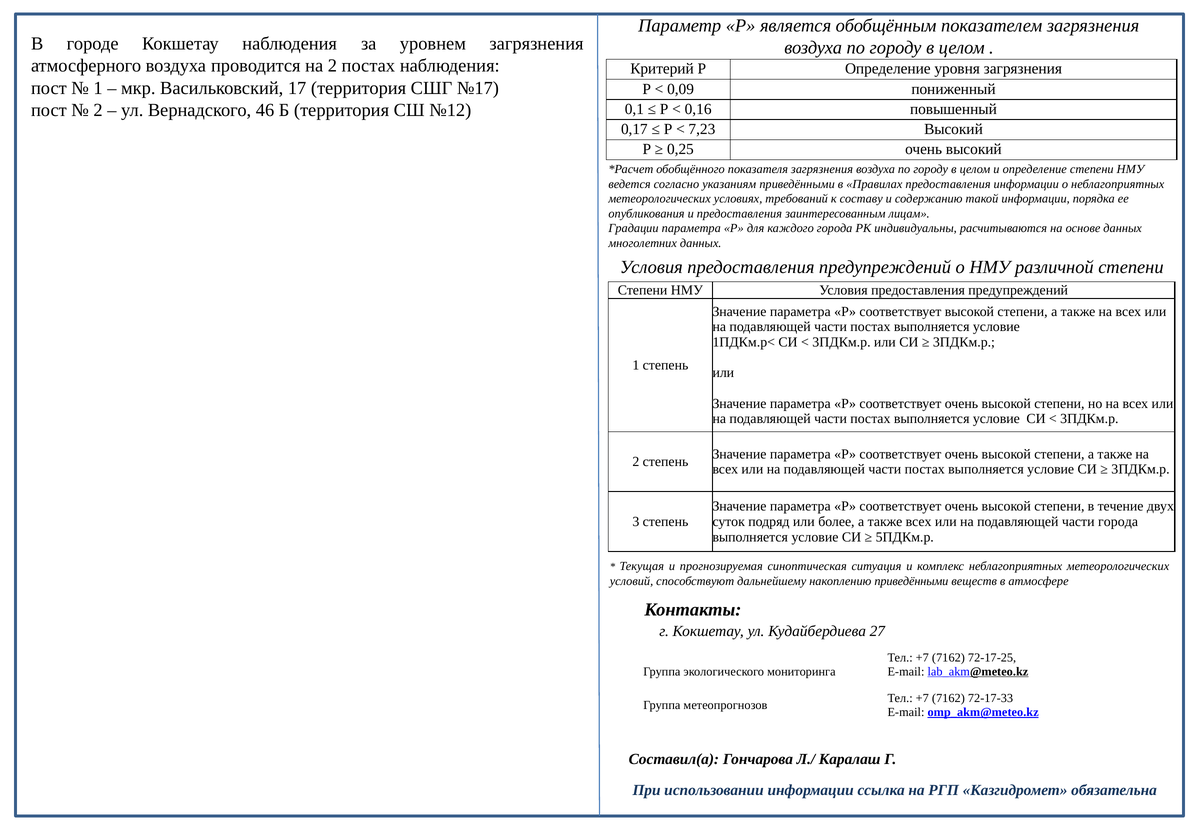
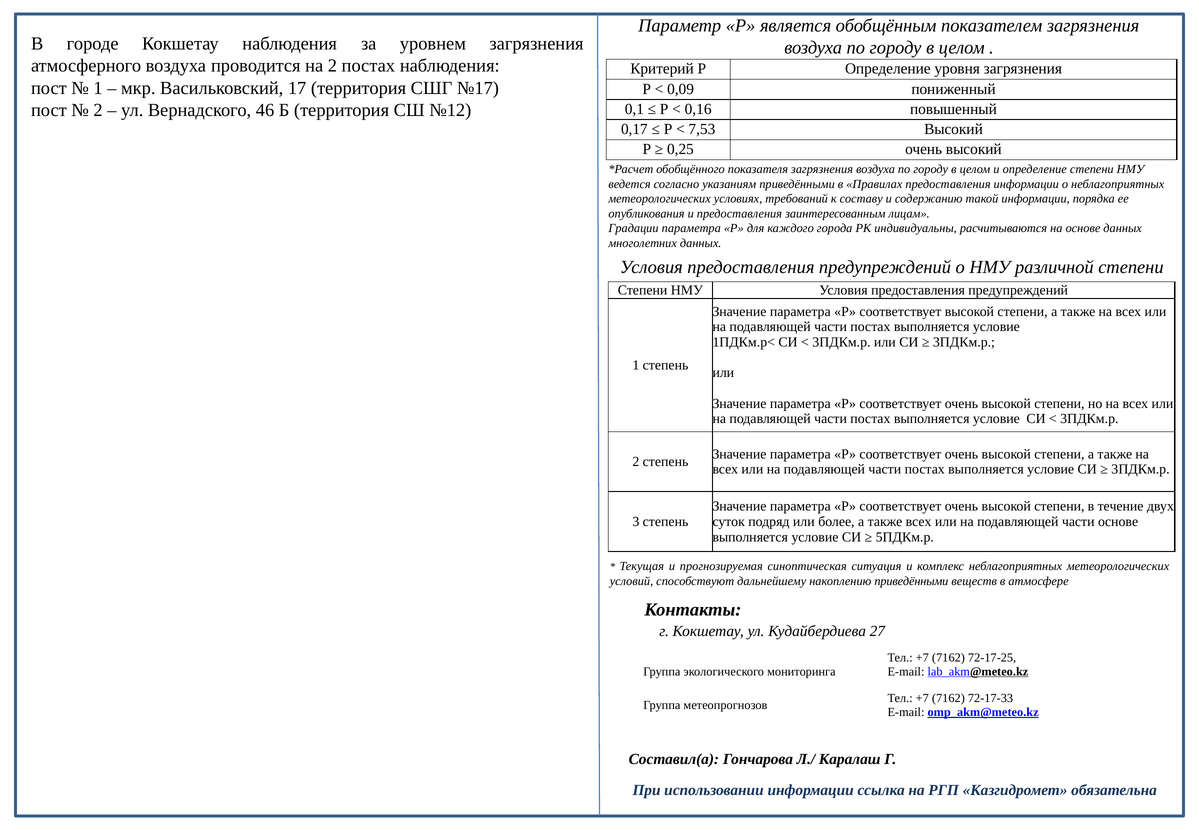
7,23: 7,23 -> 7,53
части города: города -> основе
